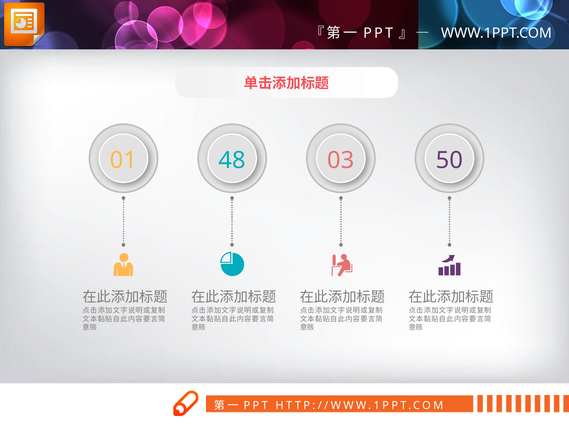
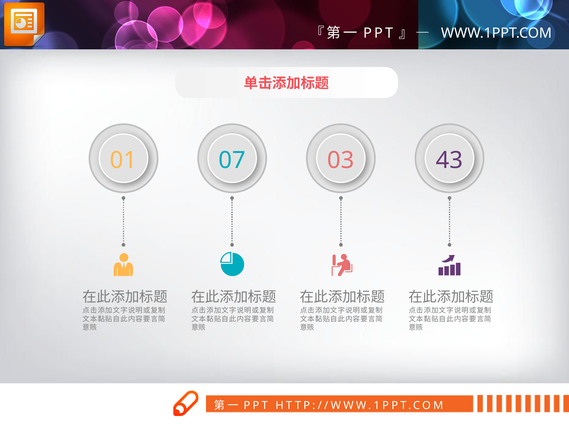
48: 48 -> 07
50: 50 -> 43
